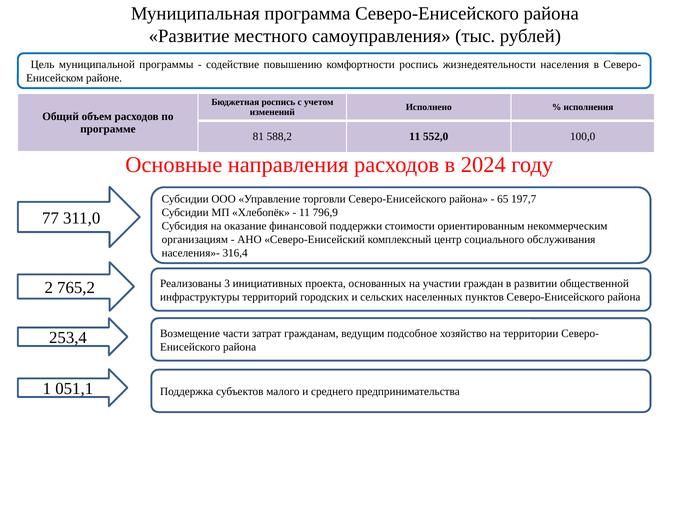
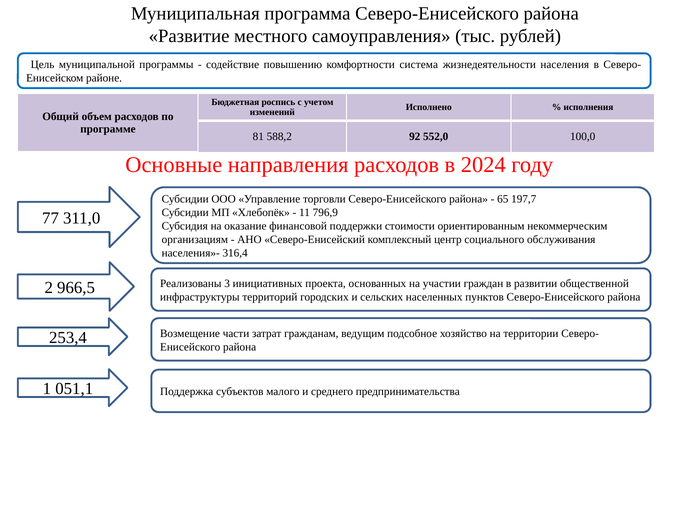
комфортности роспись: роспись -> система
588,2 11: 11 -> 92
765,2: 765,2 -> 966,5
